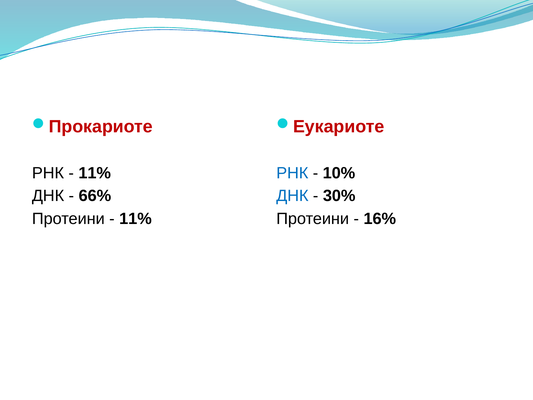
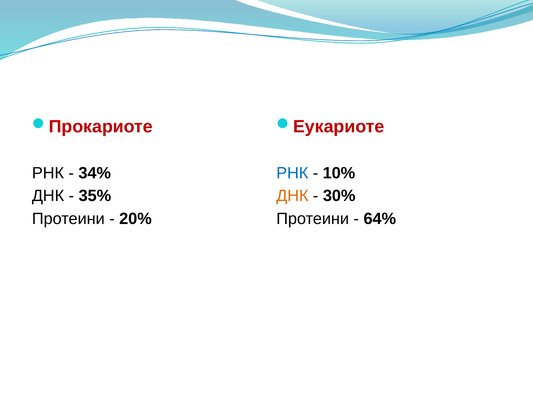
11% at (95, 173): 11% -> 34%
66%: 66% -> 35%
ДНК at (292, 196) colour: blue -> orange
11% at (135, 218): 11% -> 20%
16%: 16% -> 64%
